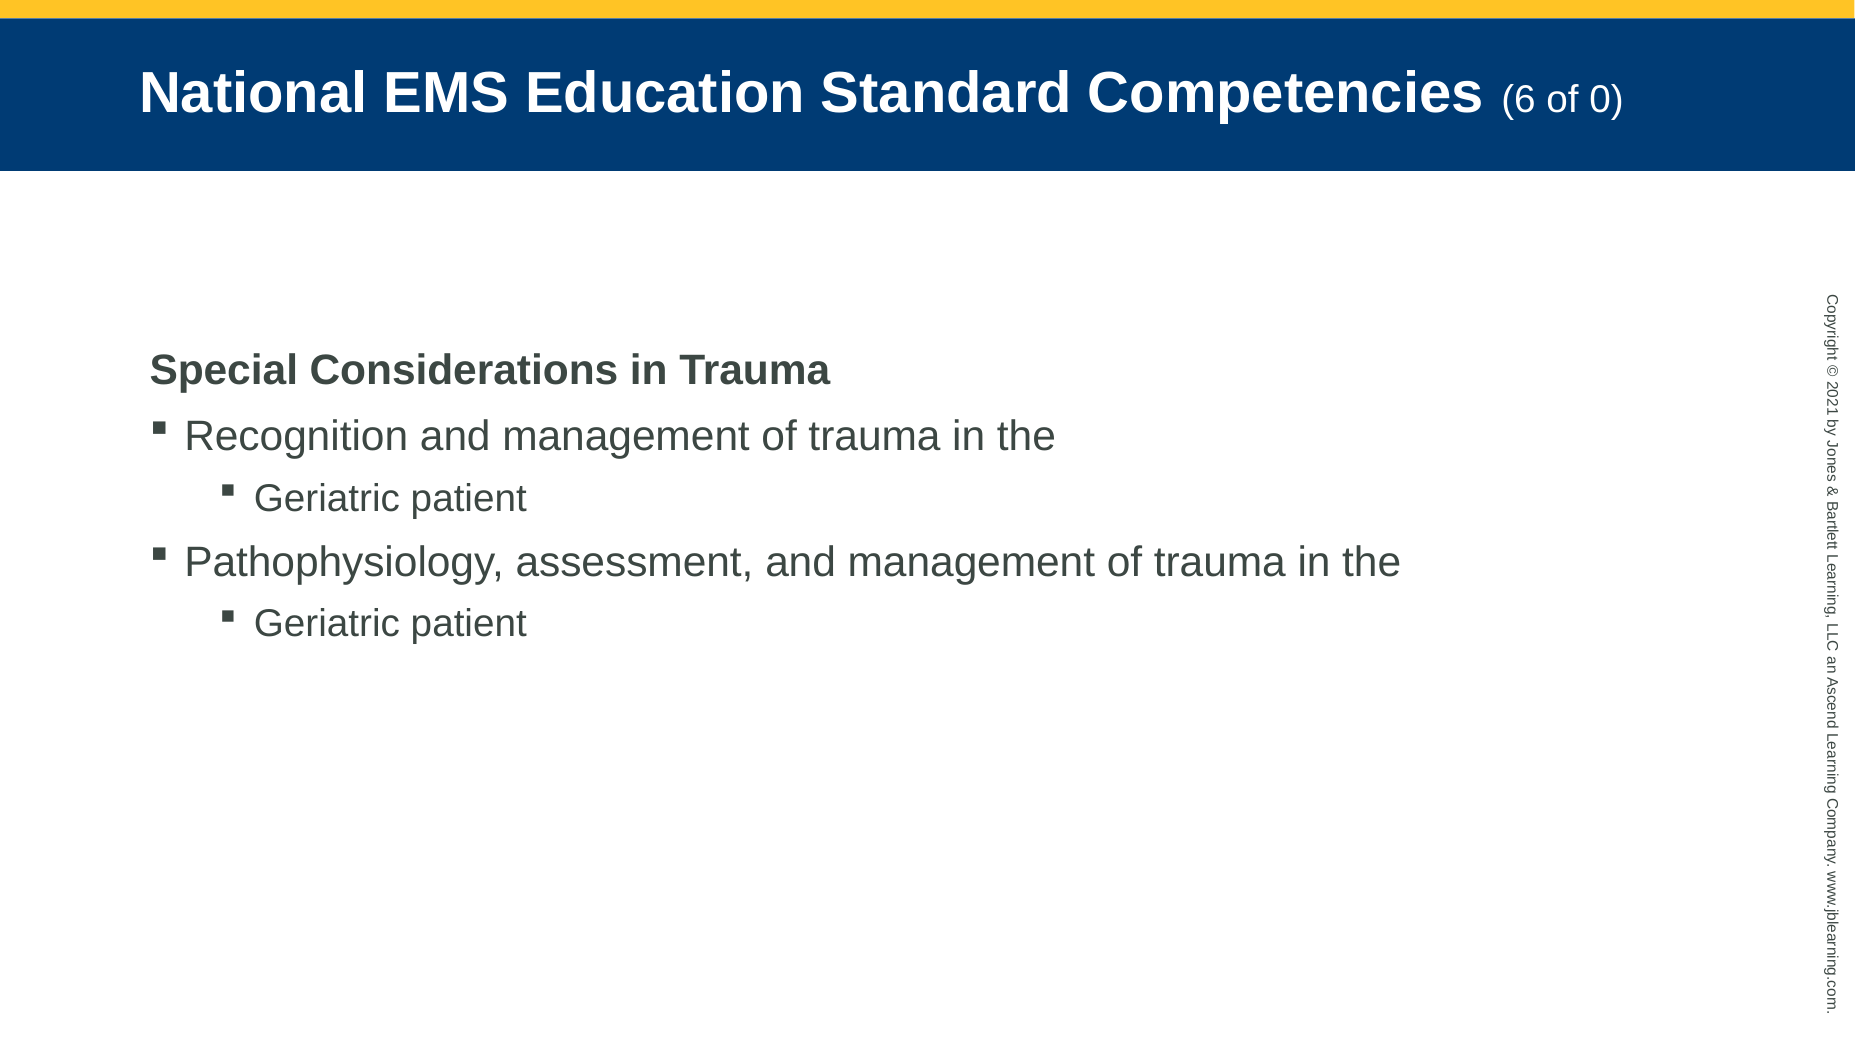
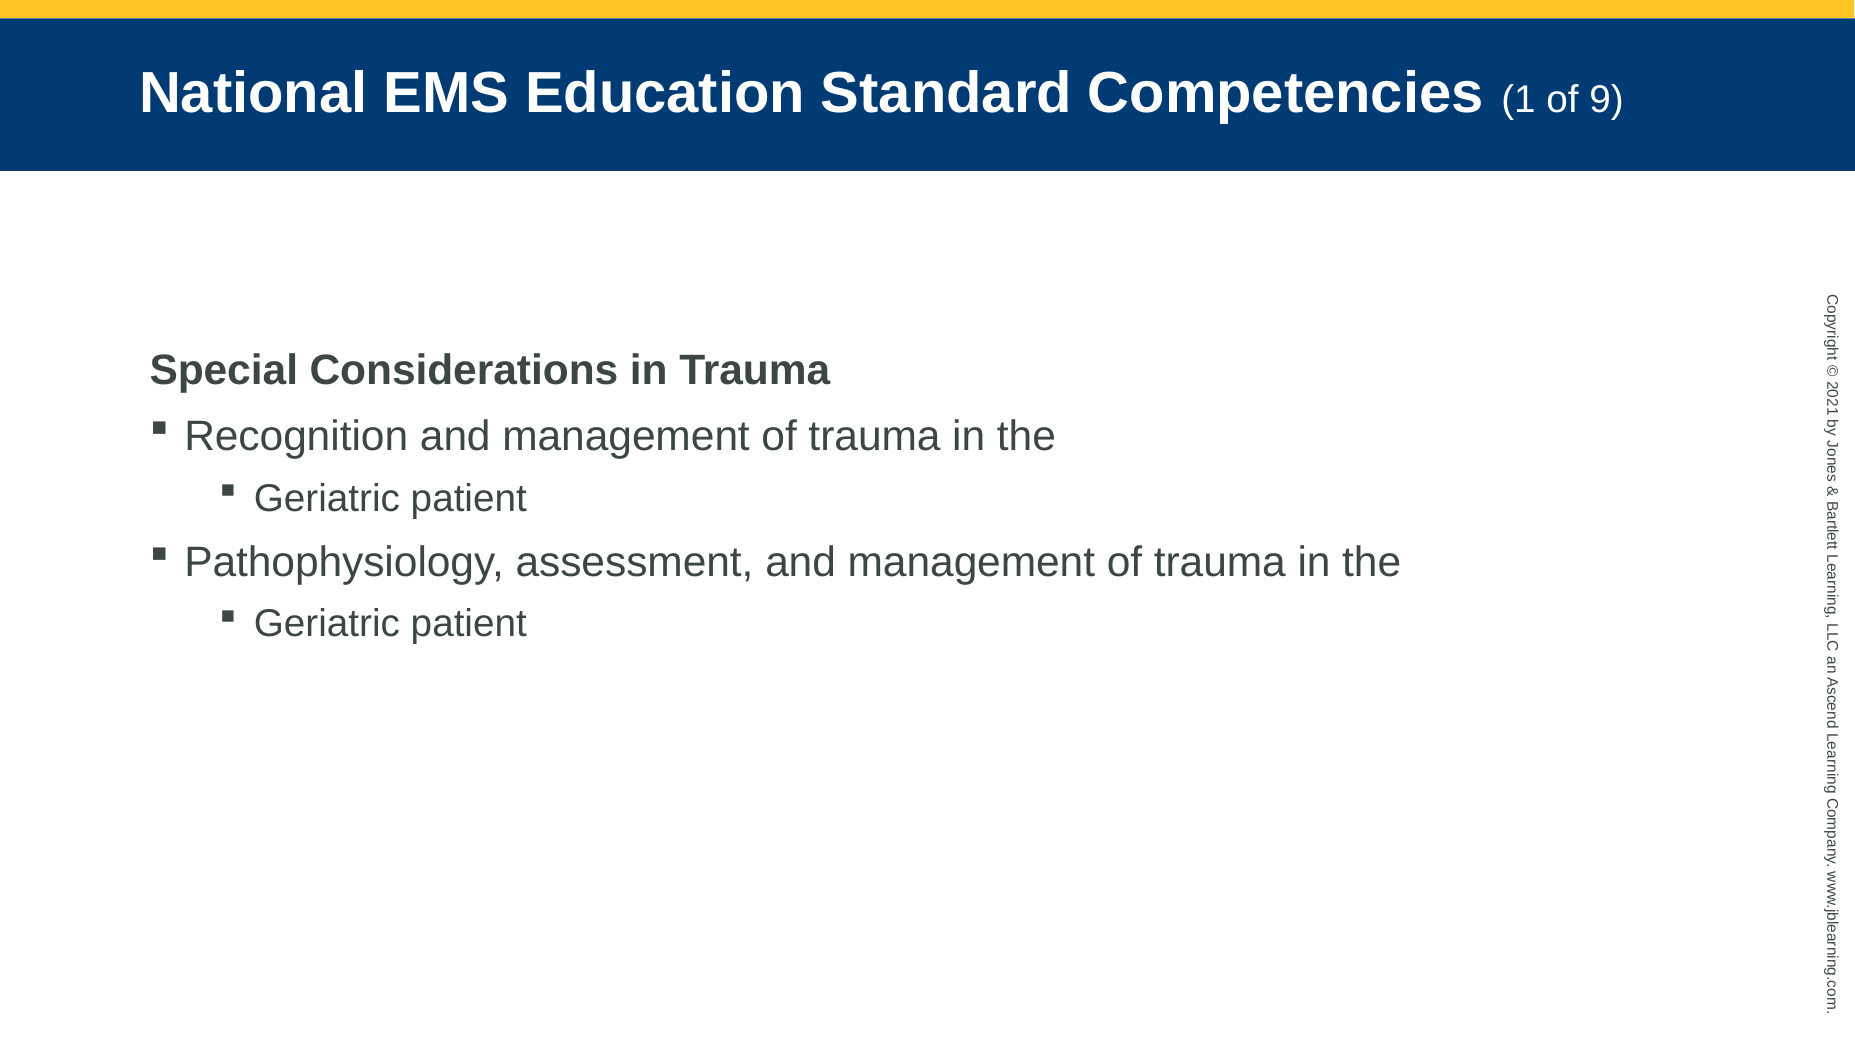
Competencies 6: 6 -> 1
of 0: 0 -> 9
